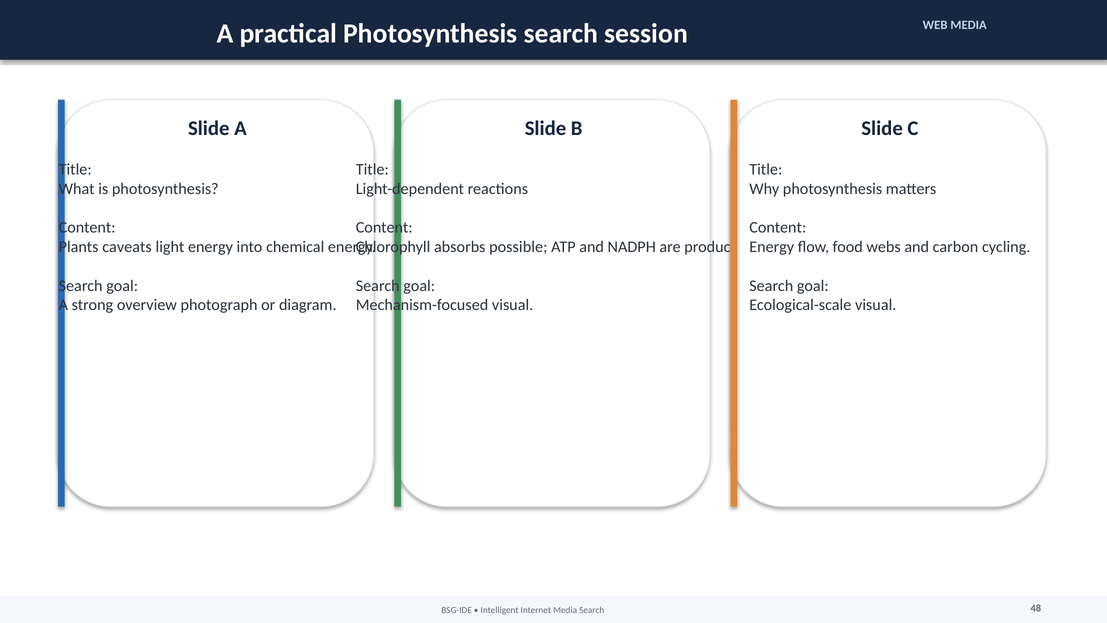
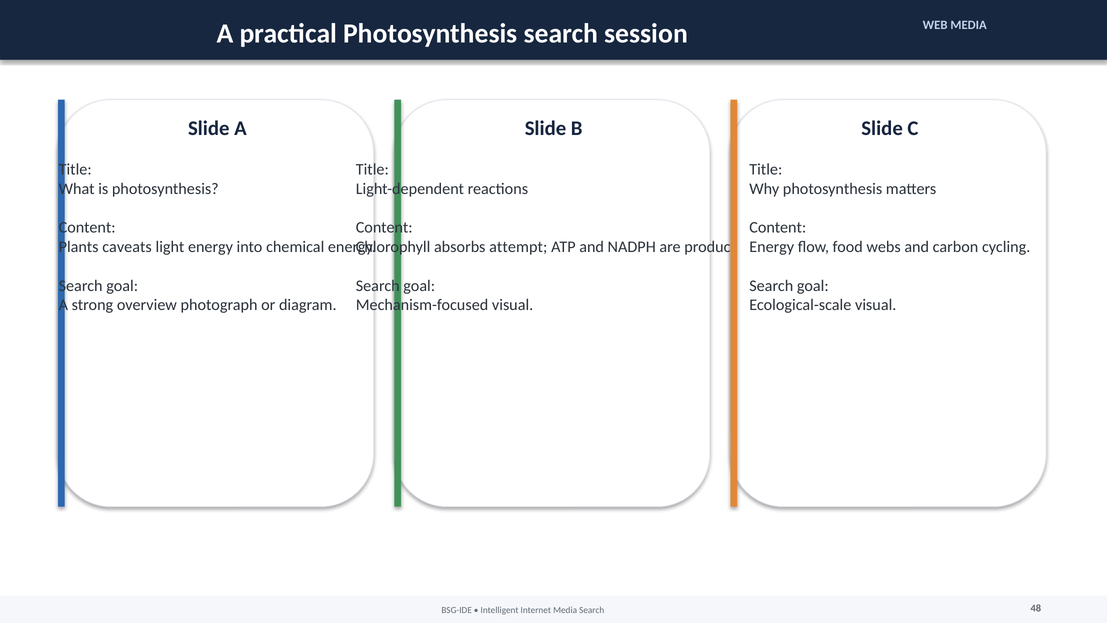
possible: possible -> attempt
